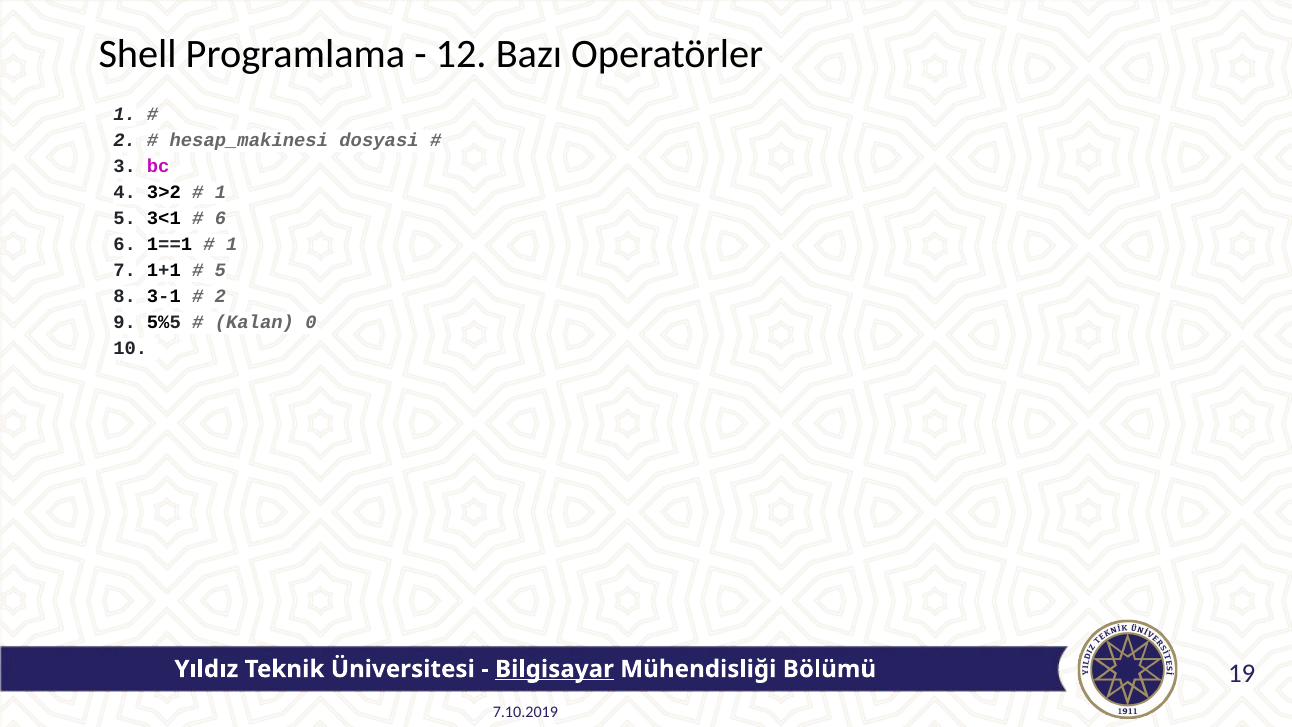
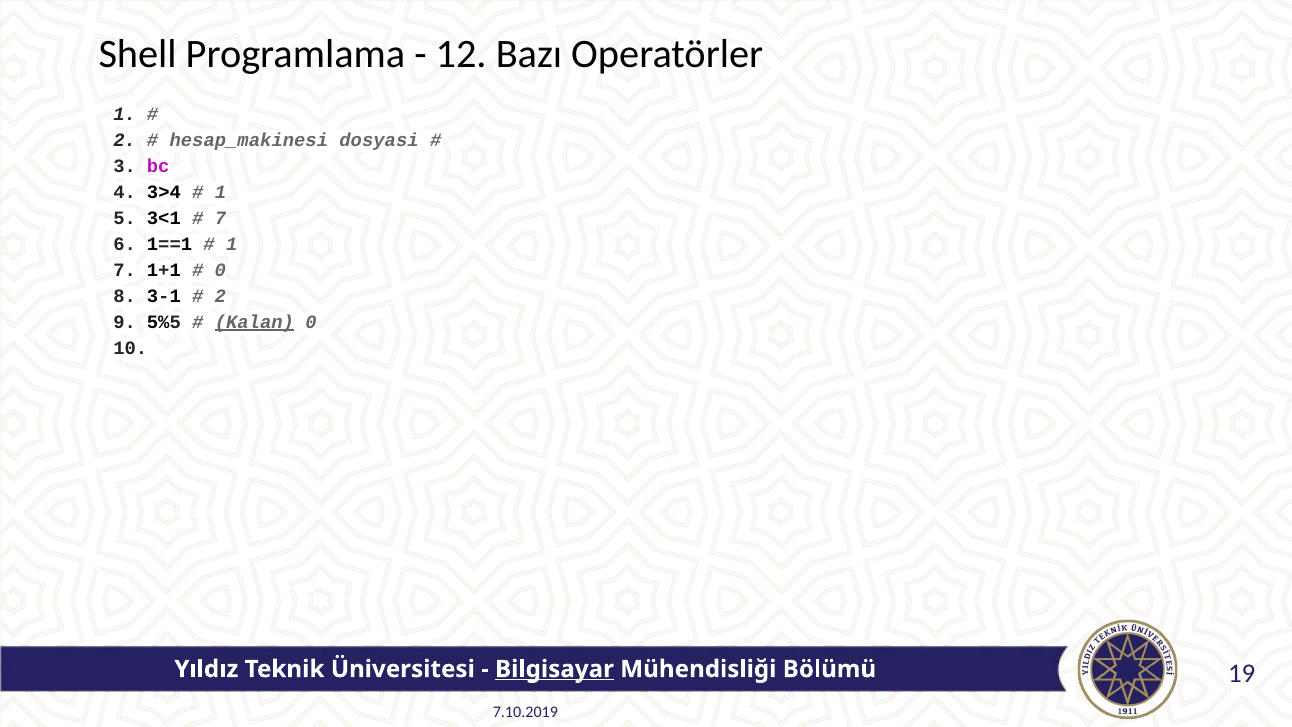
3>2: 3>2 -> 3>4
6 at (220, 218): 6 -> 7
5 at (220, 270): 5 -> 0
Kalan underline: none -> present
